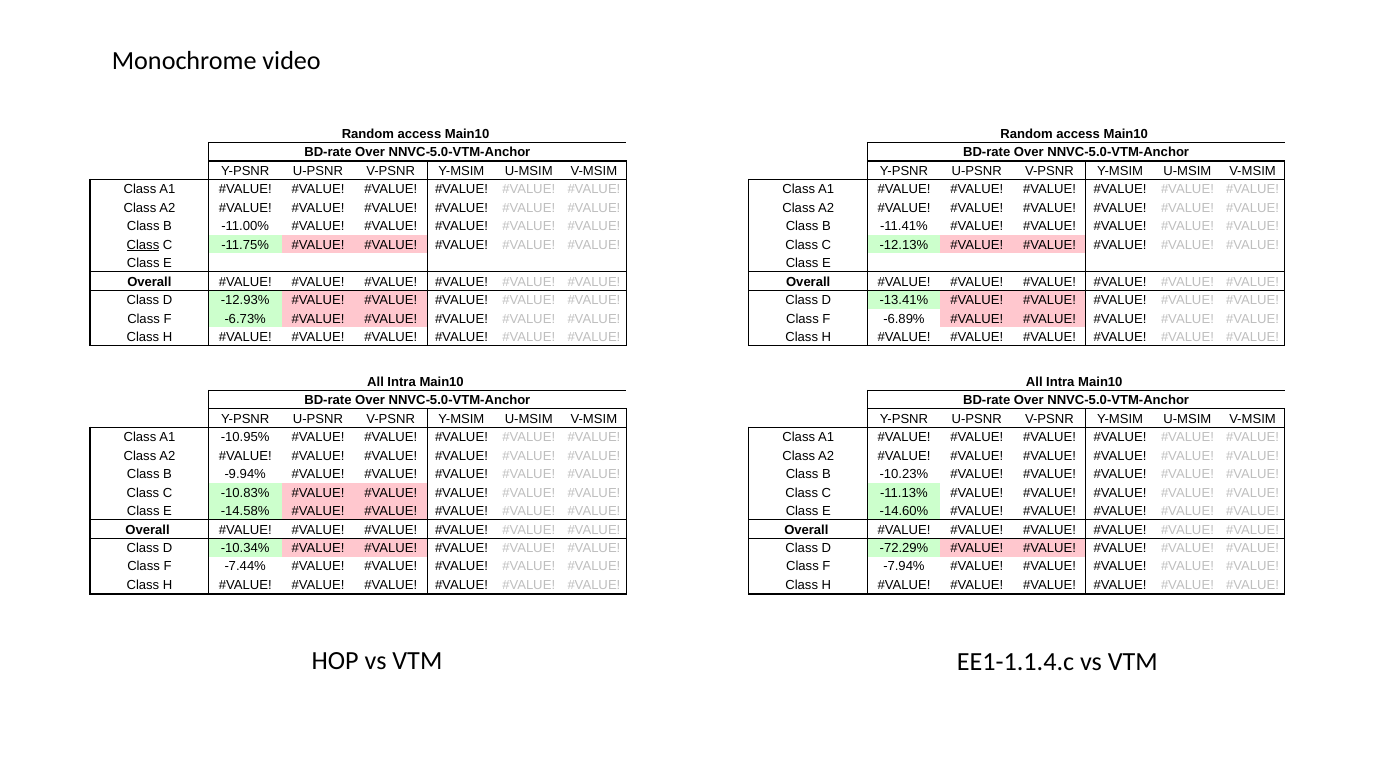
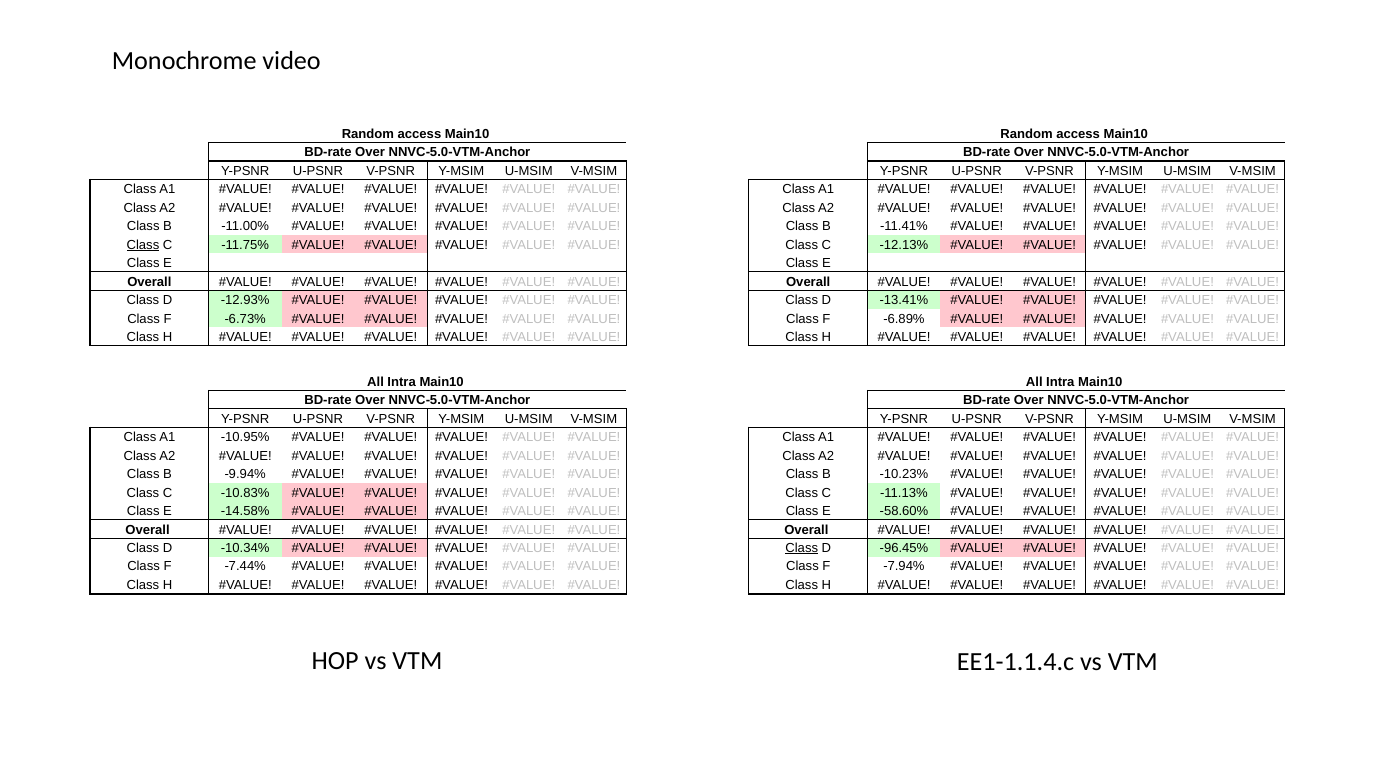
-14.60%: -14.60% -> -58.60%
Class at (802, 549) underline: none -> present
-72.29%: -72.29% -> -96.45%
